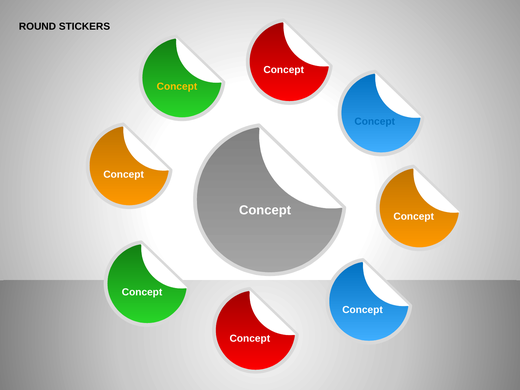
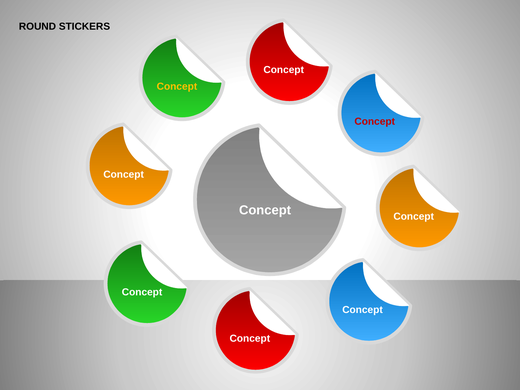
Concept at (375, 122) colour: blue -> red
